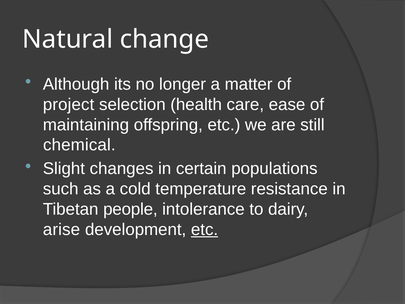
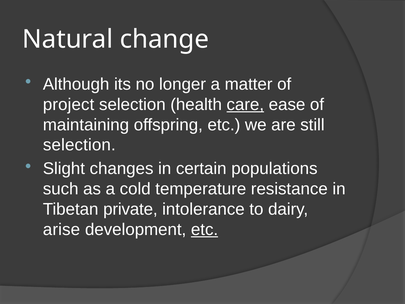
care underline: none -> present
chemical at (79, 145): chemical -> selection
people: people -> private
